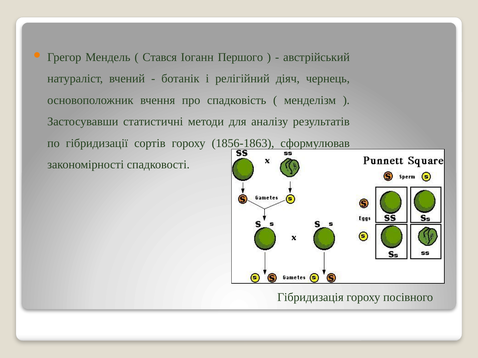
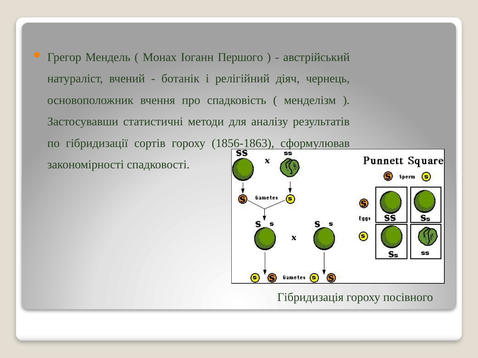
Стався: Стався -> Монах
